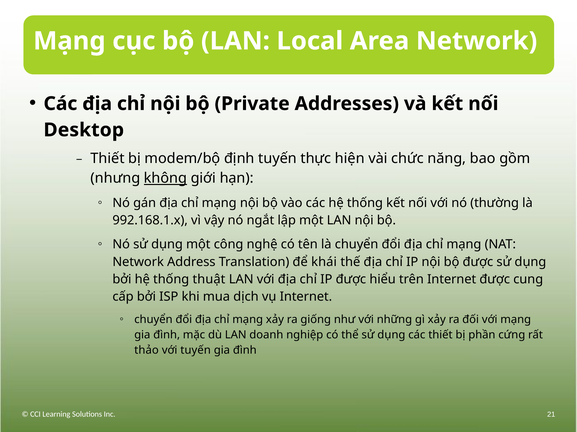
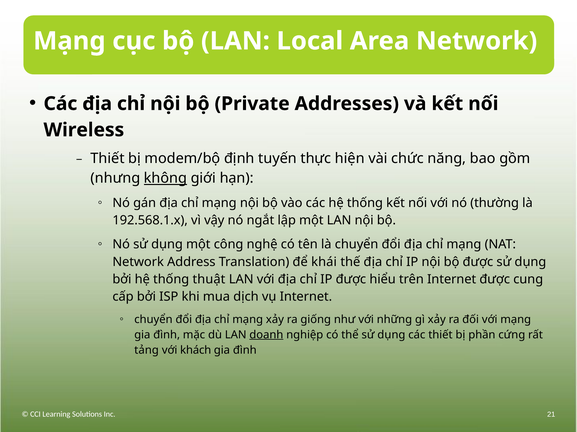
Desktop: Desktop -> Wireless
992.168.1.x: 992.168.1.x -> 192.568.1.x
doanh underline: none -> present
thảo: thảo -> tảng
với tuyến: tuyến -> khách
